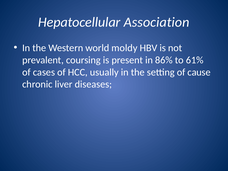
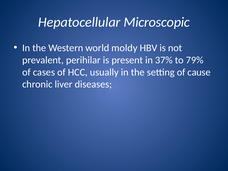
Association: Association -> Microscopic
coursing: coursing -> perihilar
86%: 86% -> 37%
61%: 61% -> 79%
